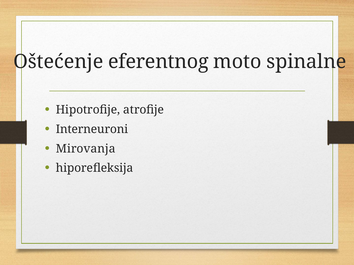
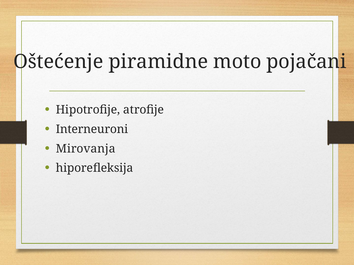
eferentnog: eferentnog -> piramidne
spinalne: spinalne -> pojačani
